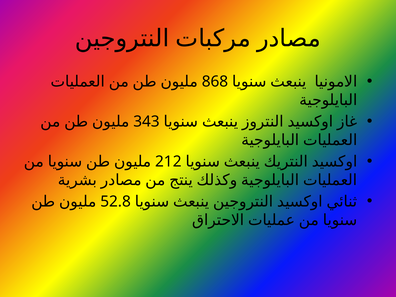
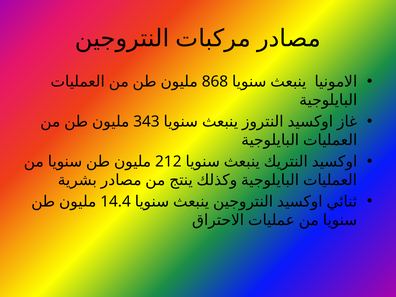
52.8: 52.8 -> 14.4
